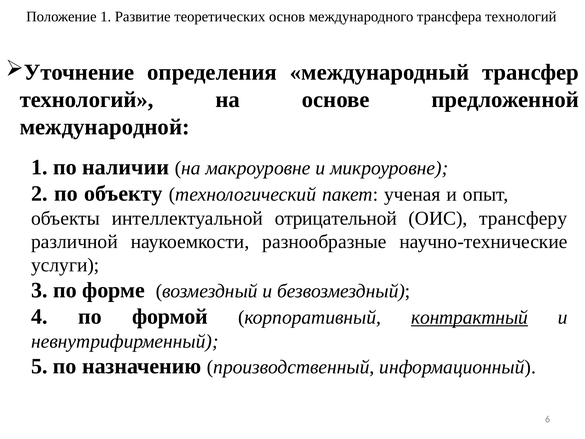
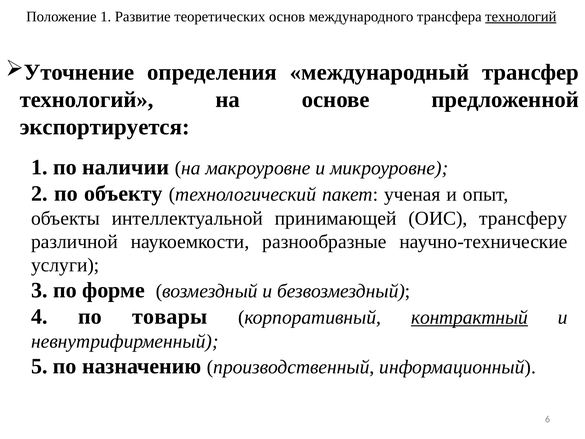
технологий at (521, 17) underline: none -> present
международной: международной -> экспортируется
отрицательной: отрицательной -> принимающей
формой: формой -> товары
